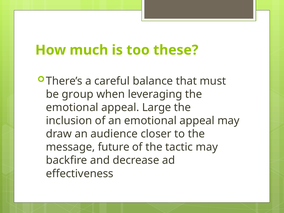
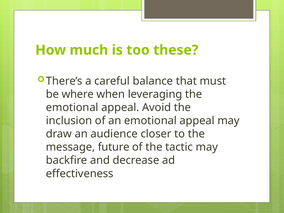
group: group -> where
Large: Large -> Avoid
